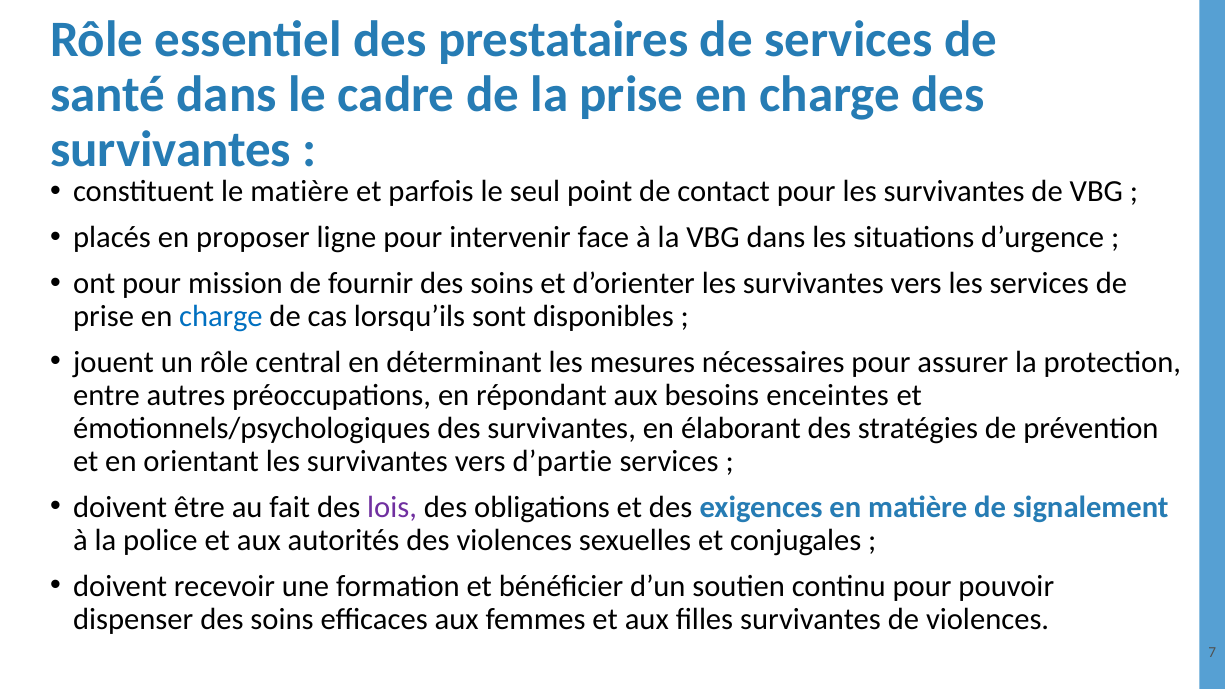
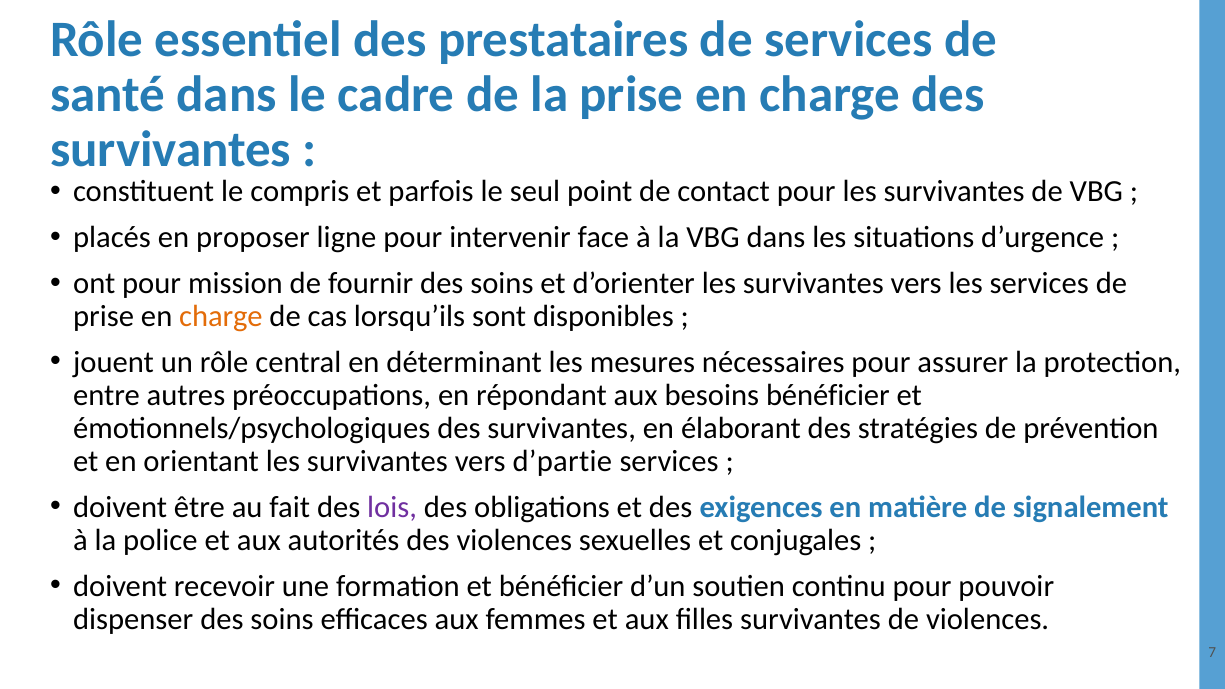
le matière: matière -> compris
charge at (221, 316) colour: blue -> orange
besoins enceintes: enceintes -> bénéficier
